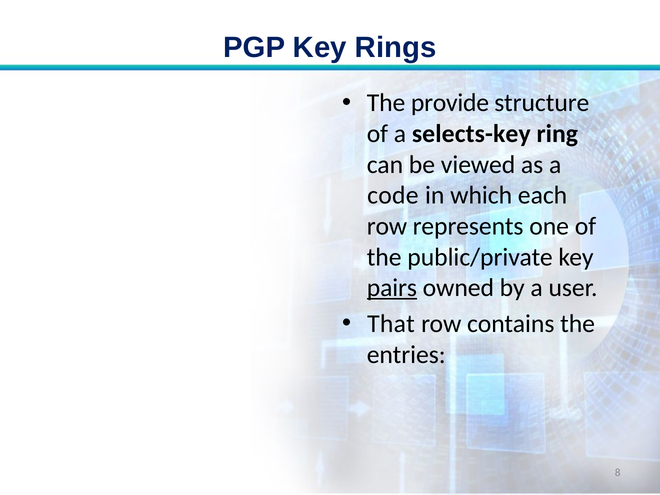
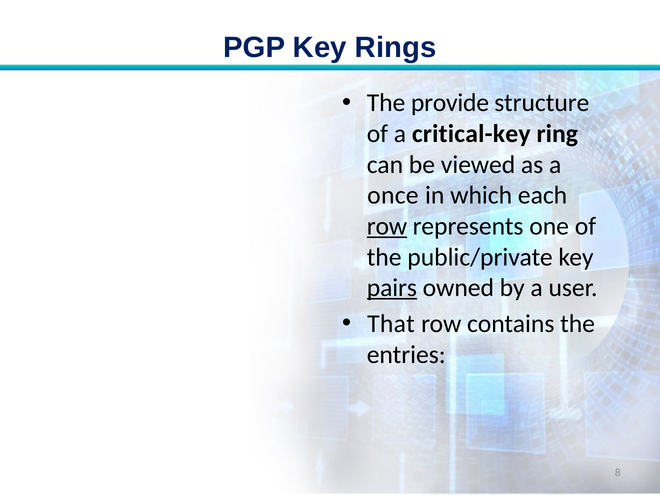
selects-key: selects-key -> critical-key
code: code -> once
row at (387, 226) underline: none -> present
